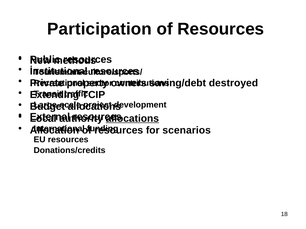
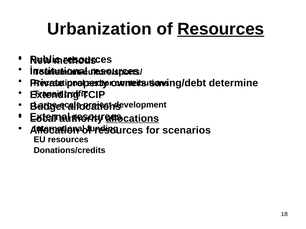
Participation: Participation -> Urbanization
Resources at (221, 29) underline: none -> present
destroyed: destroyed -> determine
